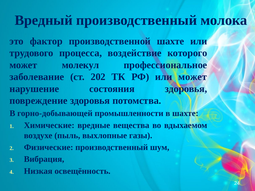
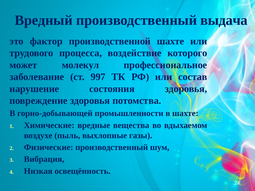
молока: молока -> выдача
202: 202 -> 997
или может: может -> состав
